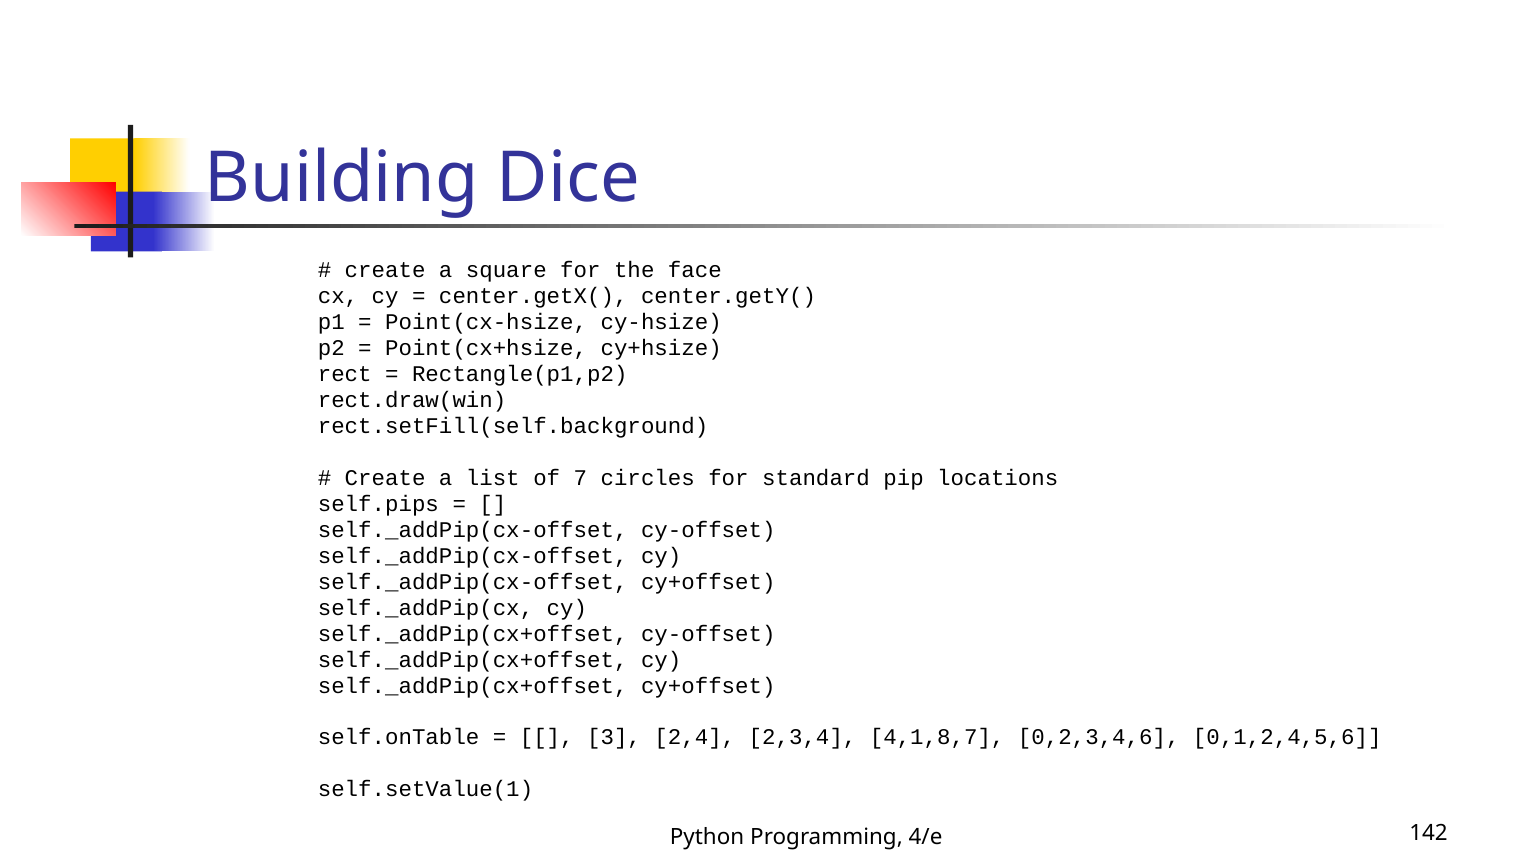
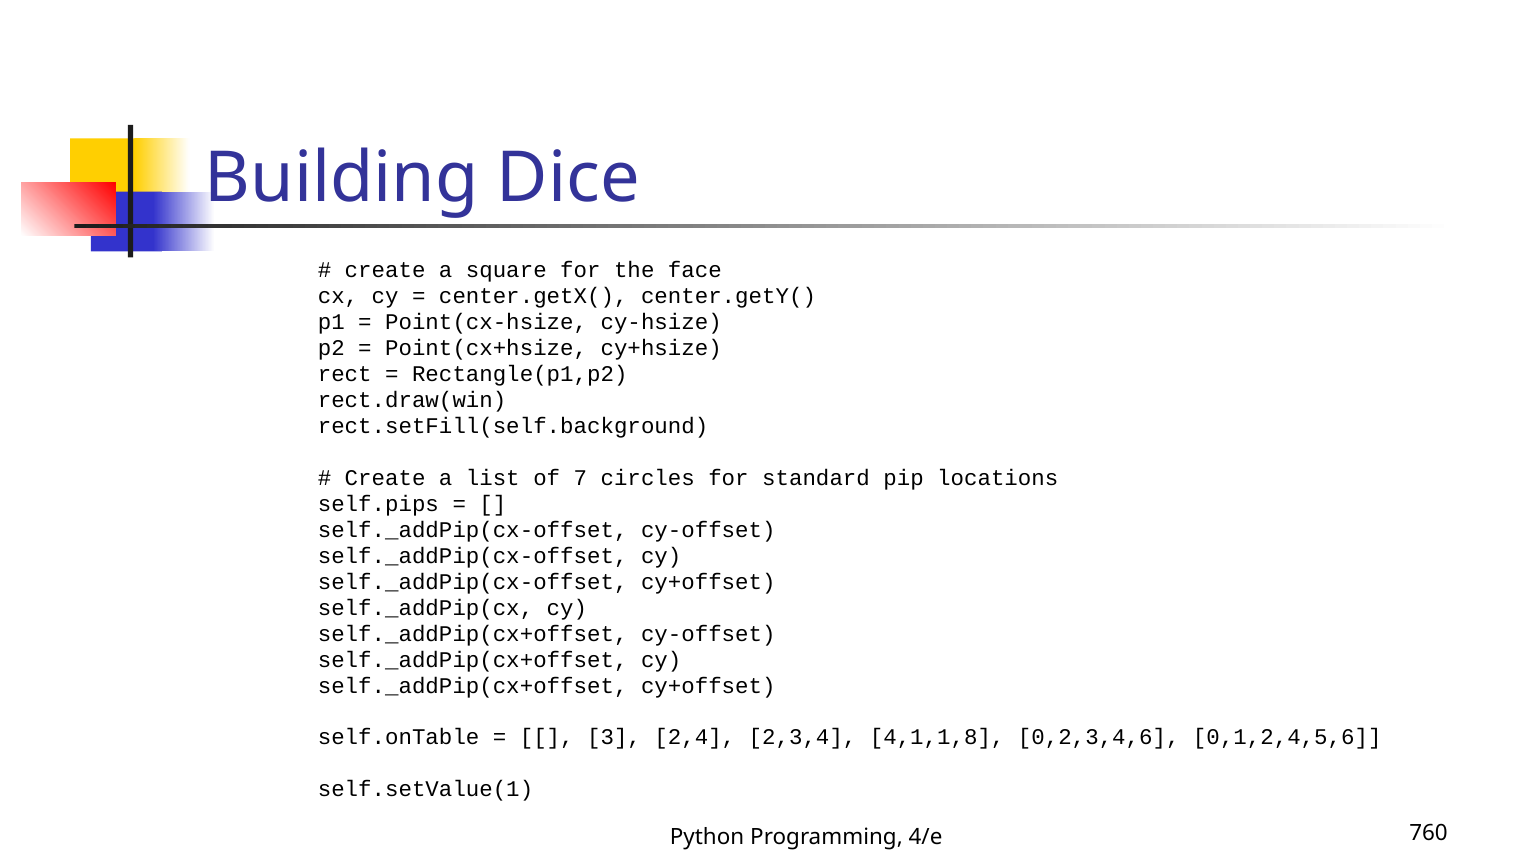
4,1,8,7: 4,1,8,7 -> 4,1,1,8
142: 142 -> 760
